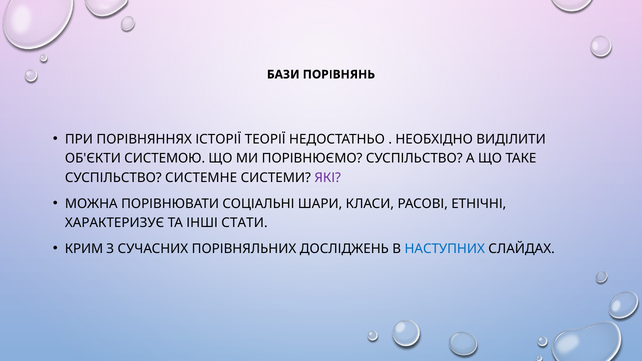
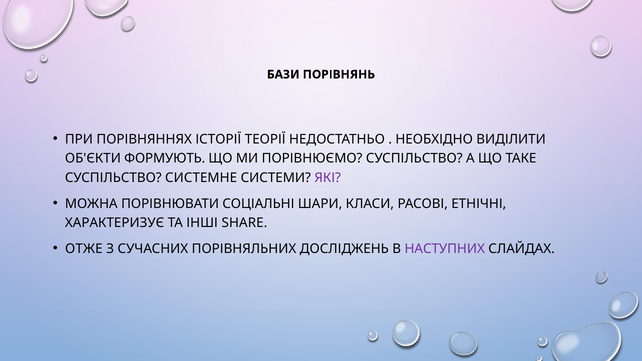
СИСТЕМОЮ: СИСТЕМОЮ -> ФОРМУЮТЬ
СТАТИ: СТАТИ -> SHARE
КРИМ: КРИМ -> ОТЖЕ
НАСТУПНИХ colour: blue -> purple
